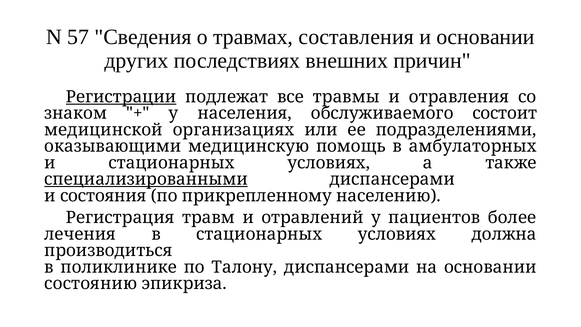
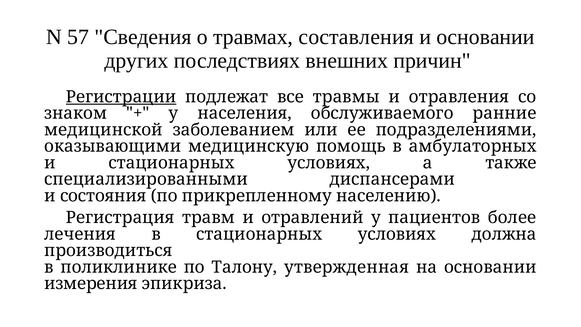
состоит: состоит -> ранние
организациях: организациях -> заболеванием
специализированными underline: present -> none
Талону диспансерами: диспансерами -> утвержденная
состоянию: состоянию -> измерения
